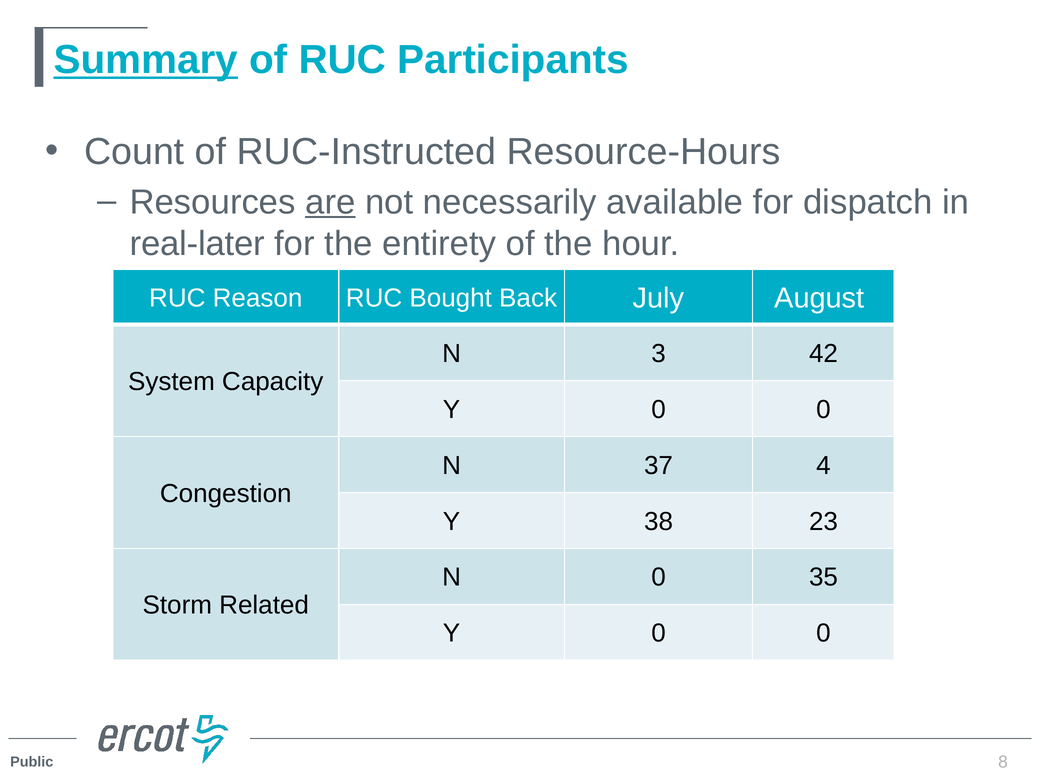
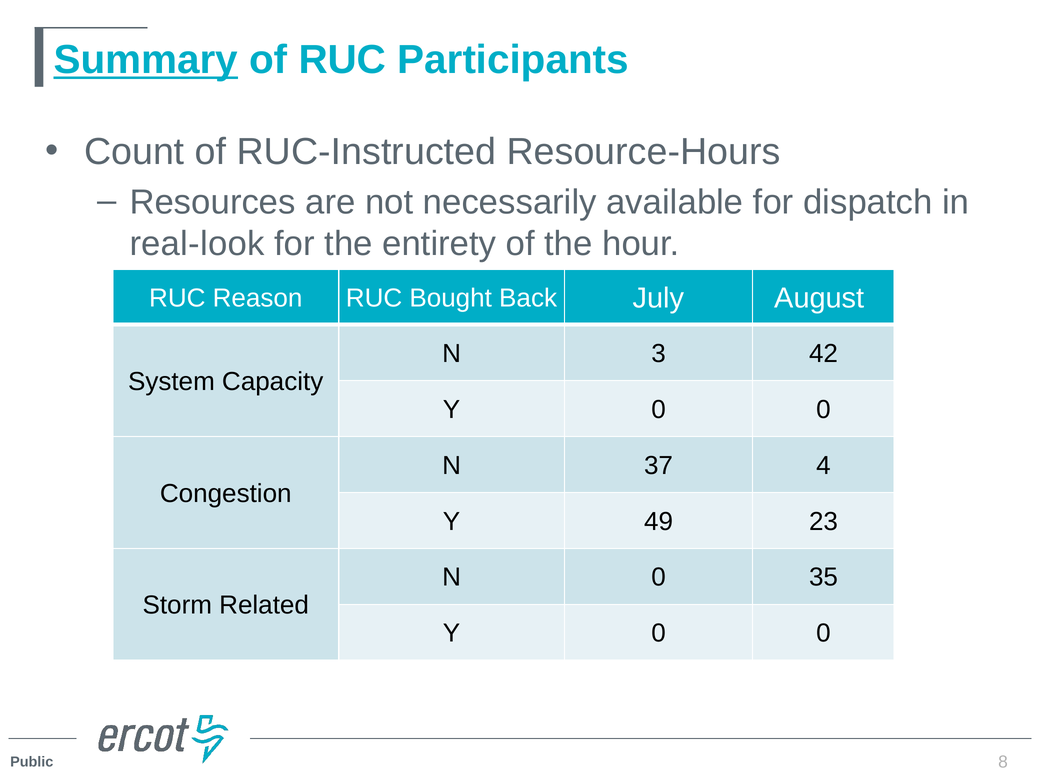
are underline: present -> none
real-later: real-later -> real-look
38: 38 -> 49
